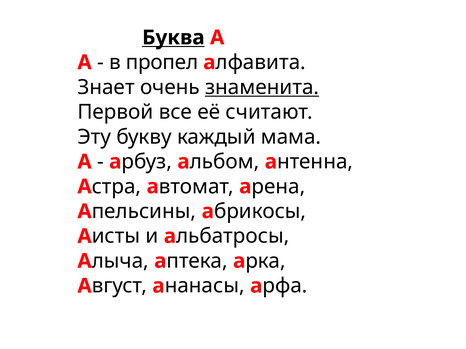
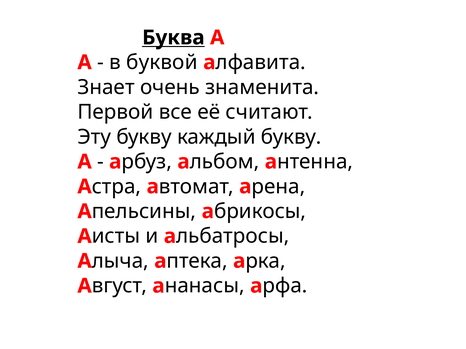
пропел: пропел -> буквой
знаменита underline: present -> none
каждый мама: мама -> букву
